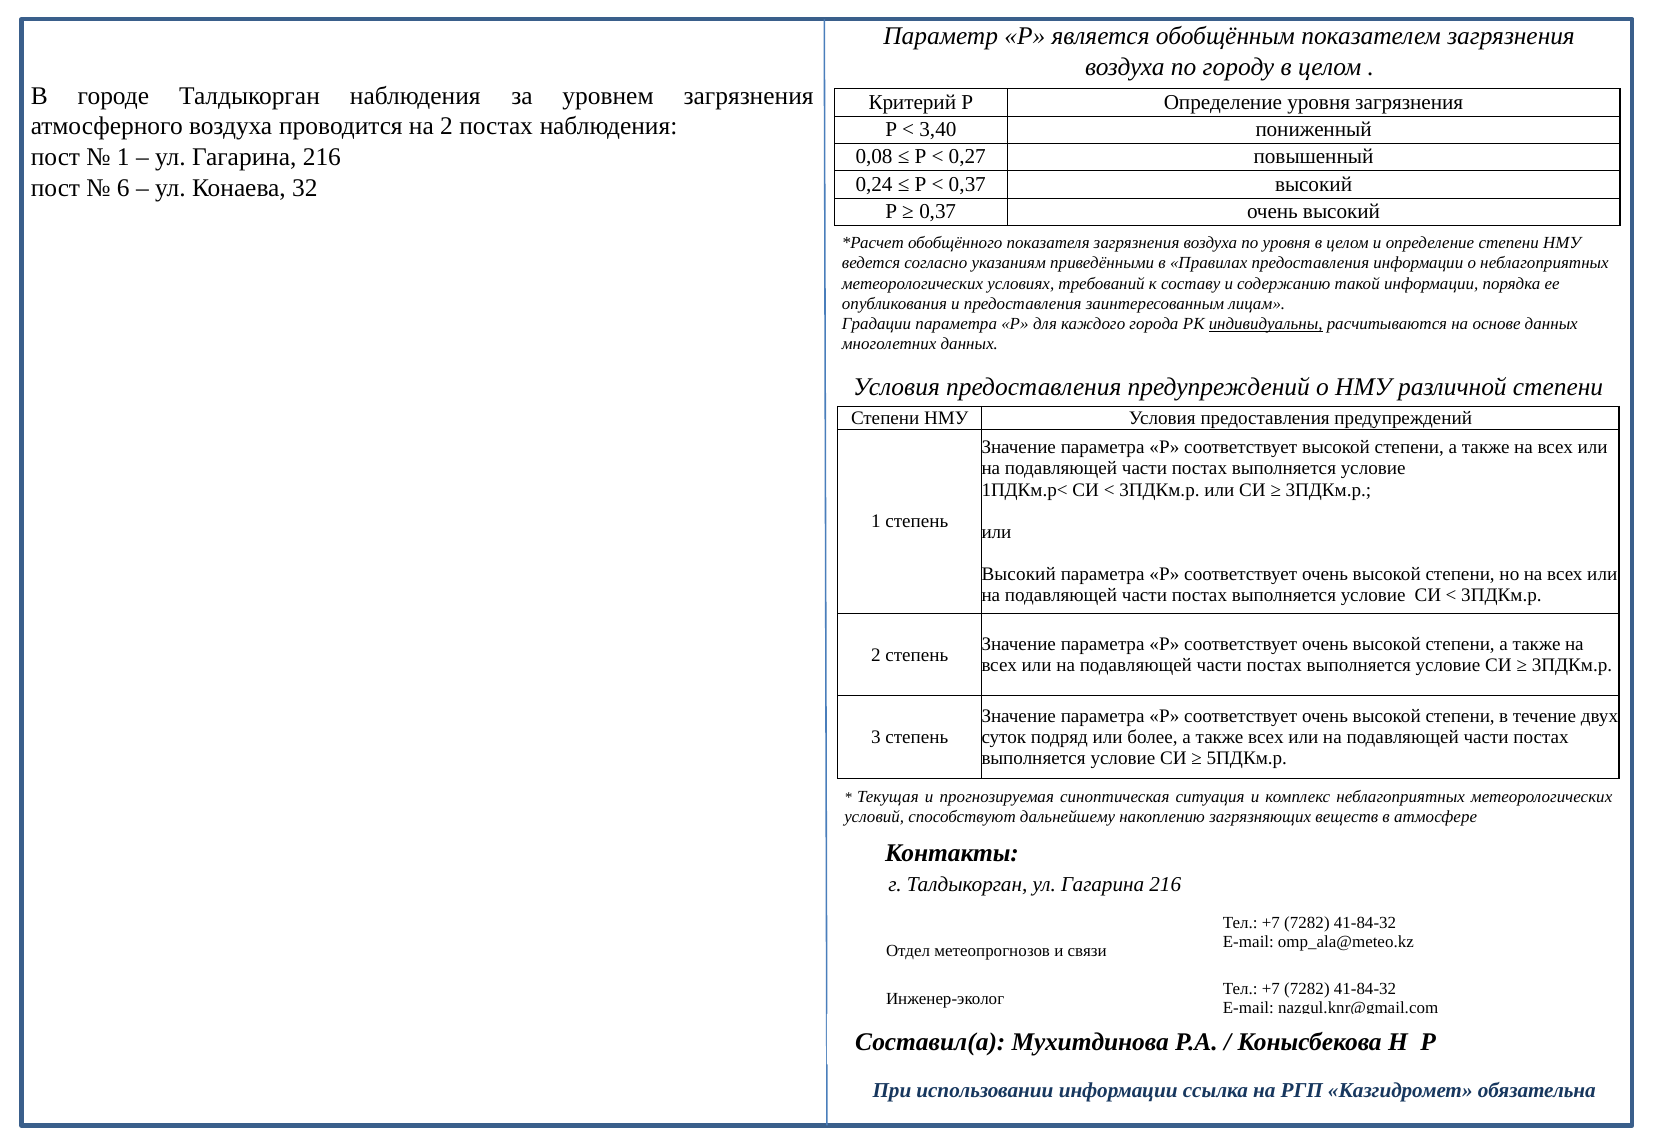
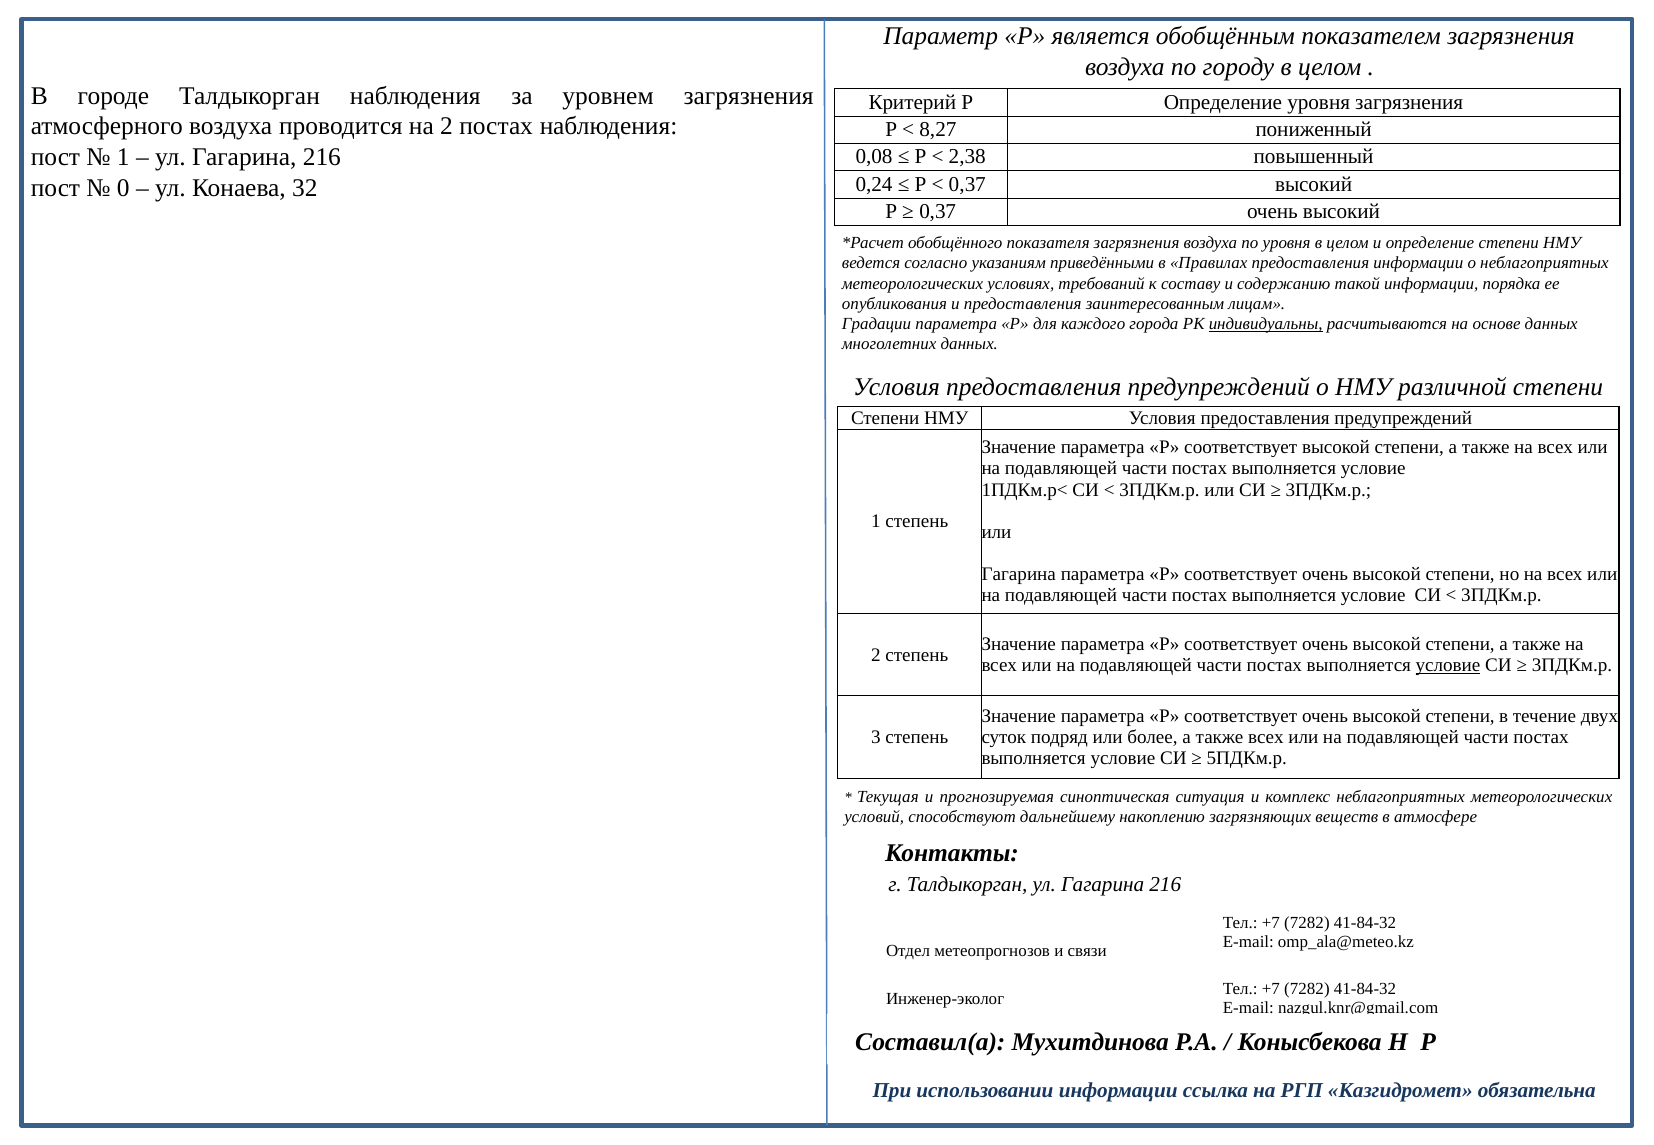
3,40: 3,40 -> 8,27
0,27: 0,27 -> 2,38
6: 6 -> 0
Высокий at (1019, 574): Высокий -> Гагарина
условие at (1448, 665) underline: none -> present
